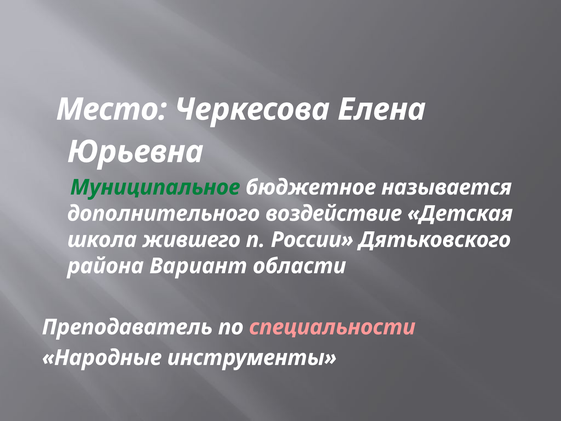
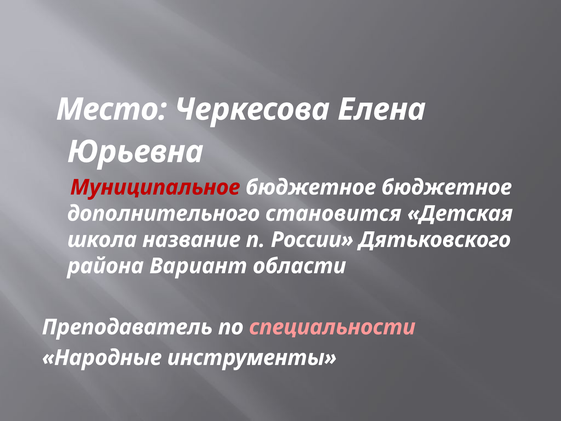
Муниципальное colour: green -> red
бюджетное называется: называется -> бюджетное
воздействие: воздействие -> становится
жившего: жившего -> название
